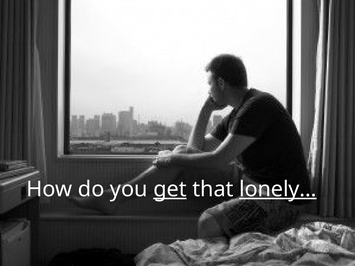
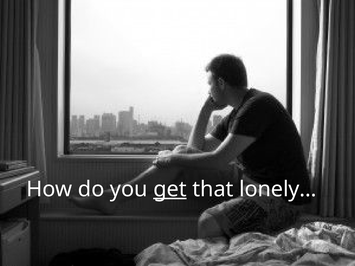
lonely… underline: present -> none
